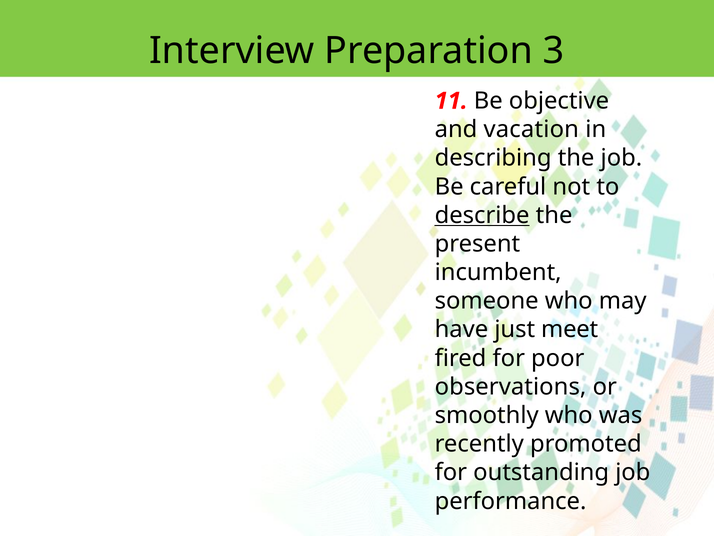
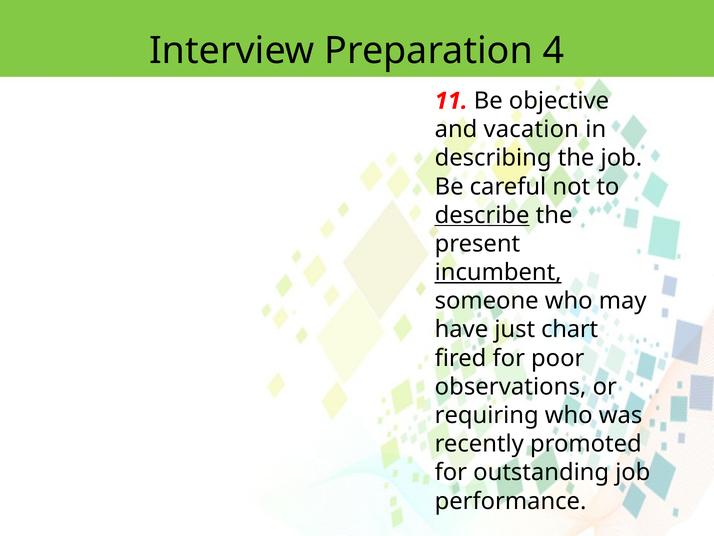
3: 3 -> 4
incumbent underline: none -> present
meet: meet -> chart
smoothly: smoothly -> requiring
